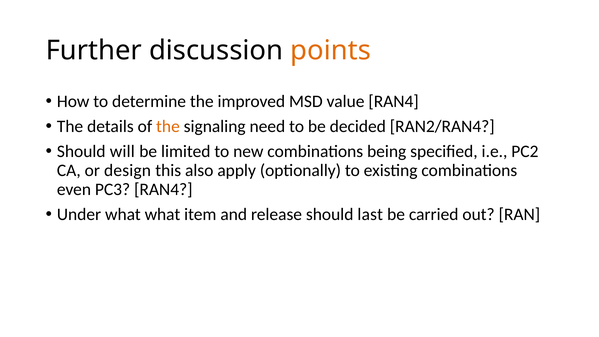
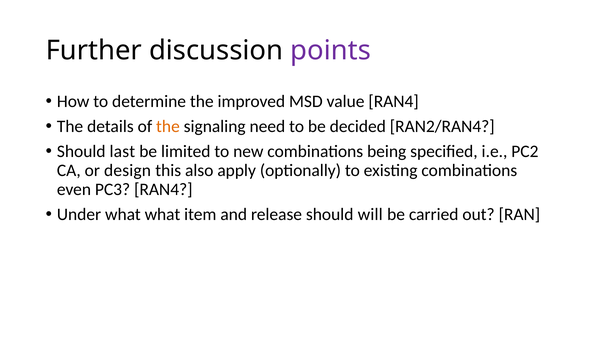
points colour: orange -> purple
will: will -> last
last: last -> will
